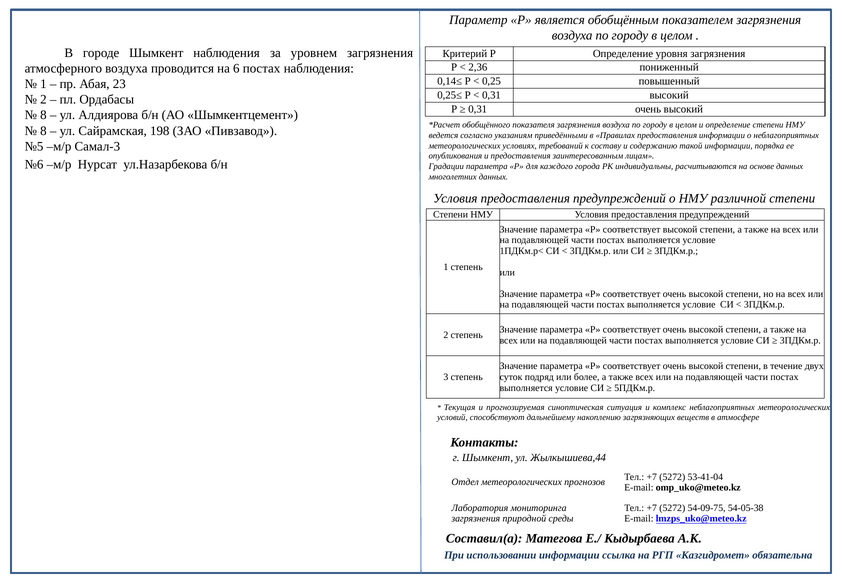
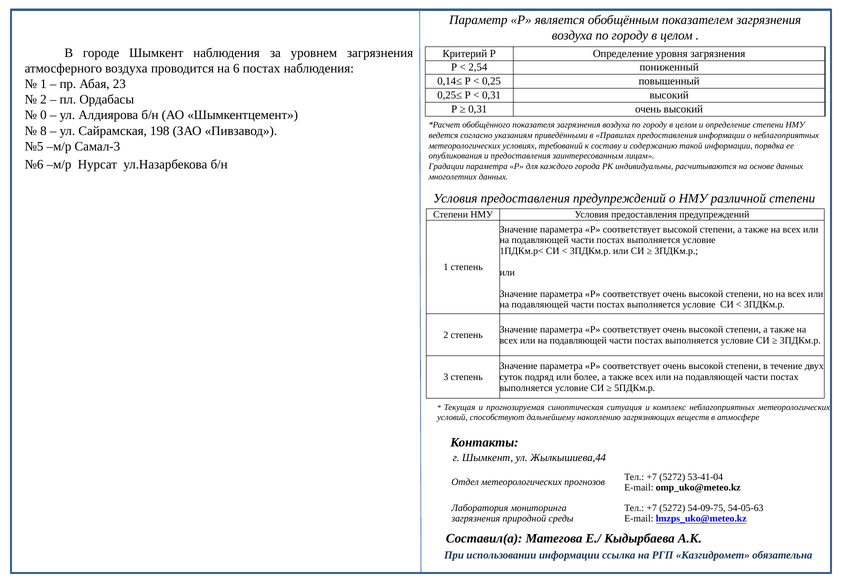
2,36: 2,36 -> 2,54
8 at (43, 115): 8 -> 0
54-05-38: 54-05-38 -> 54-05-63
